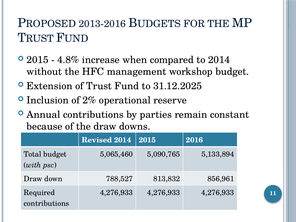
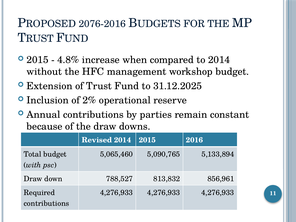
2013-2016: 2013-2016 -> 2076-2016
